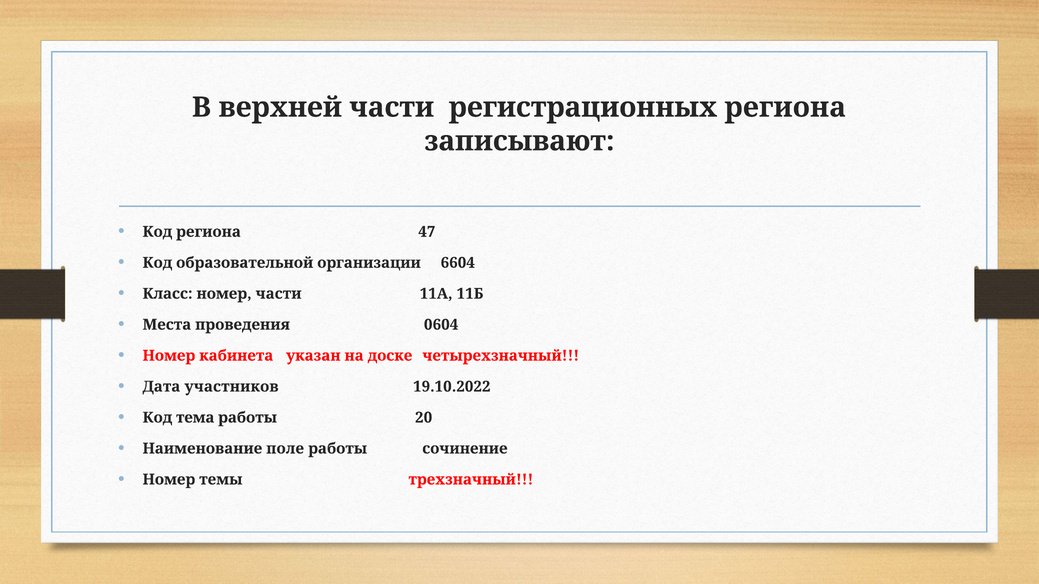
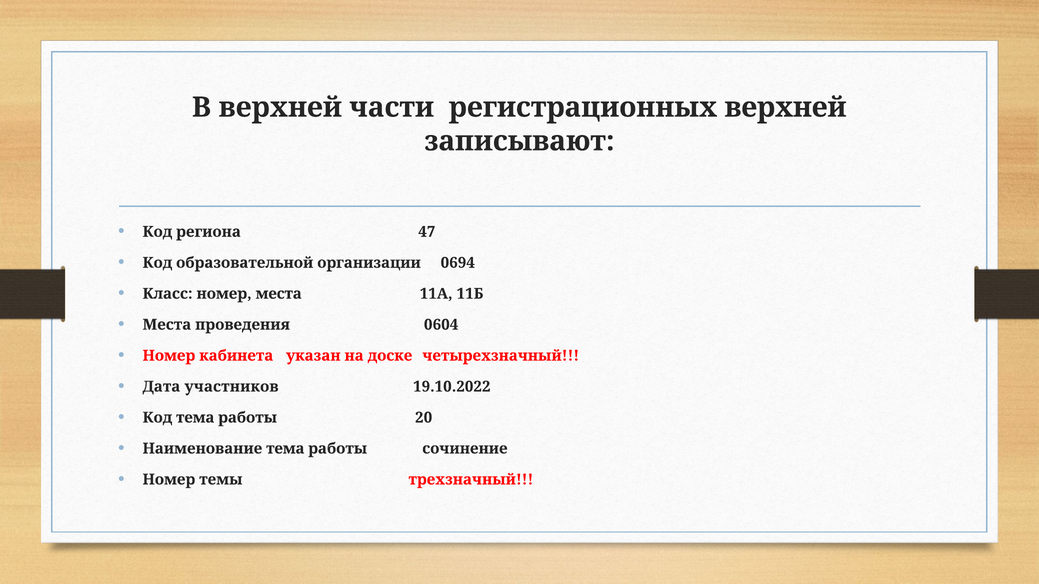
регистрационных региона: региона -> верхней
6604: 6604 -> 0694
номер части: части -> места
Наименование поле: поле -> тема
